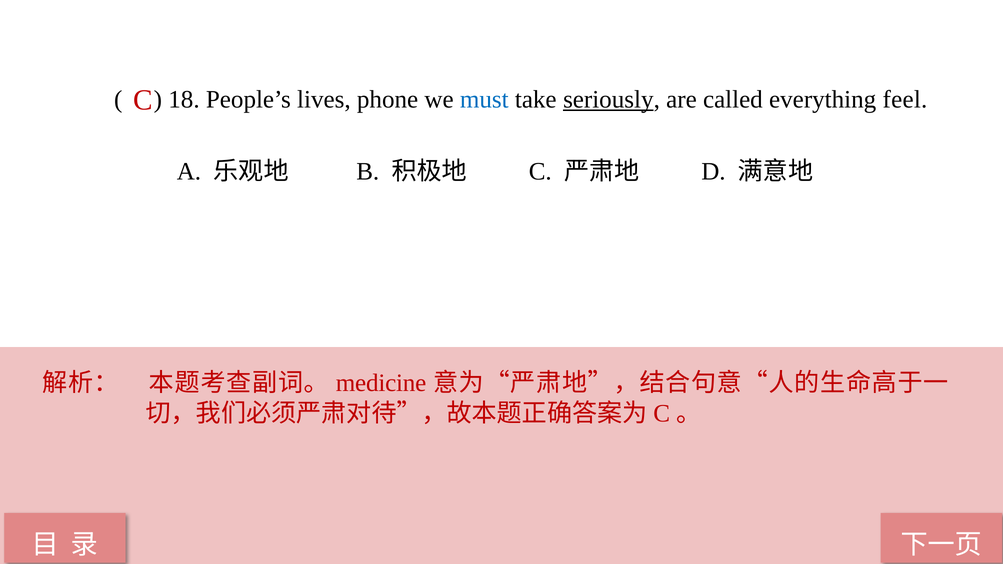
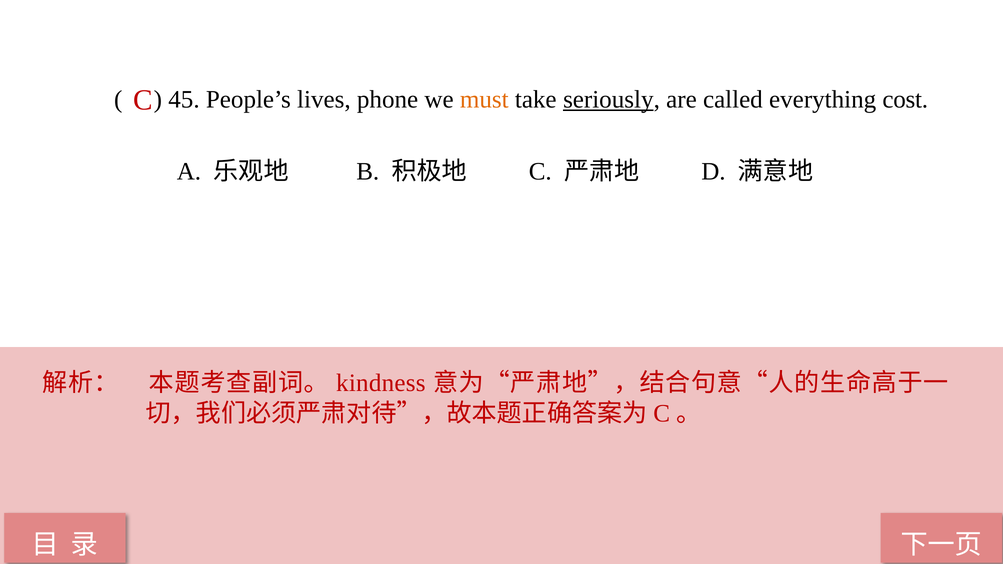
18: 18 -> 45
must colour: blue -> orange
feel: feel -> cost
medicine: medicine -> kindness
